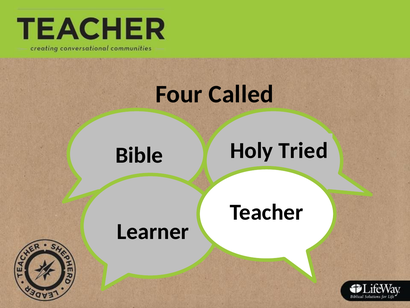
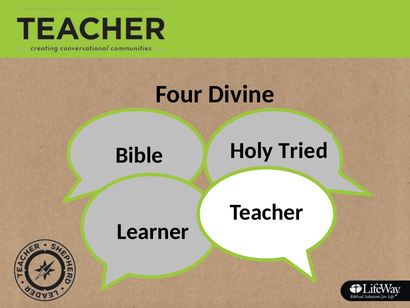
Called: Called -> Divine
